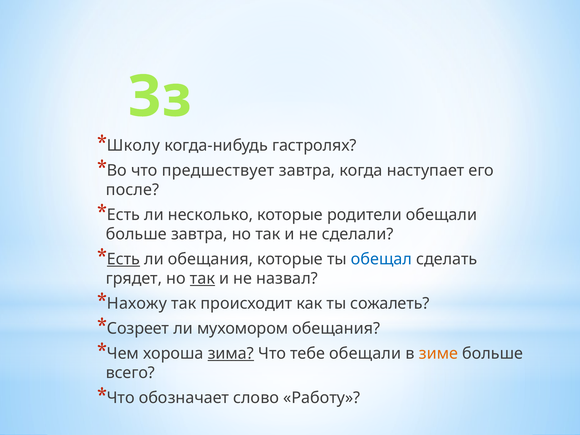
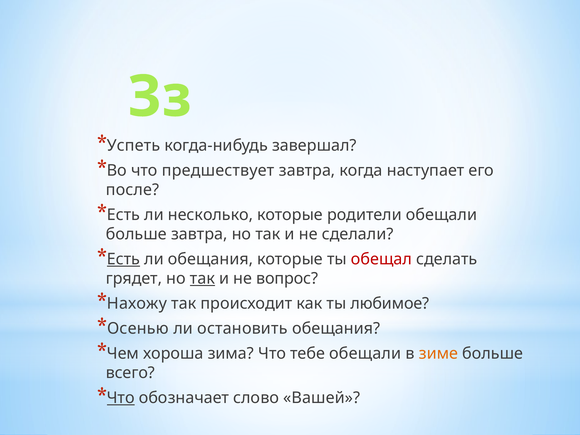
Школу: Школу -> Успеть
гастролях: гастролях -> завершал
обещал colour: blue -> red
назвал: назвал -> вопрос
сожалеть: сожалеть -> любимое
Созреет: Созреет -> Осенью
мухомором: мухомором -> остановить
зима underline: present -> none
Что at (121, 398) underline: none -> present
Работу: Работу -> Вашей
